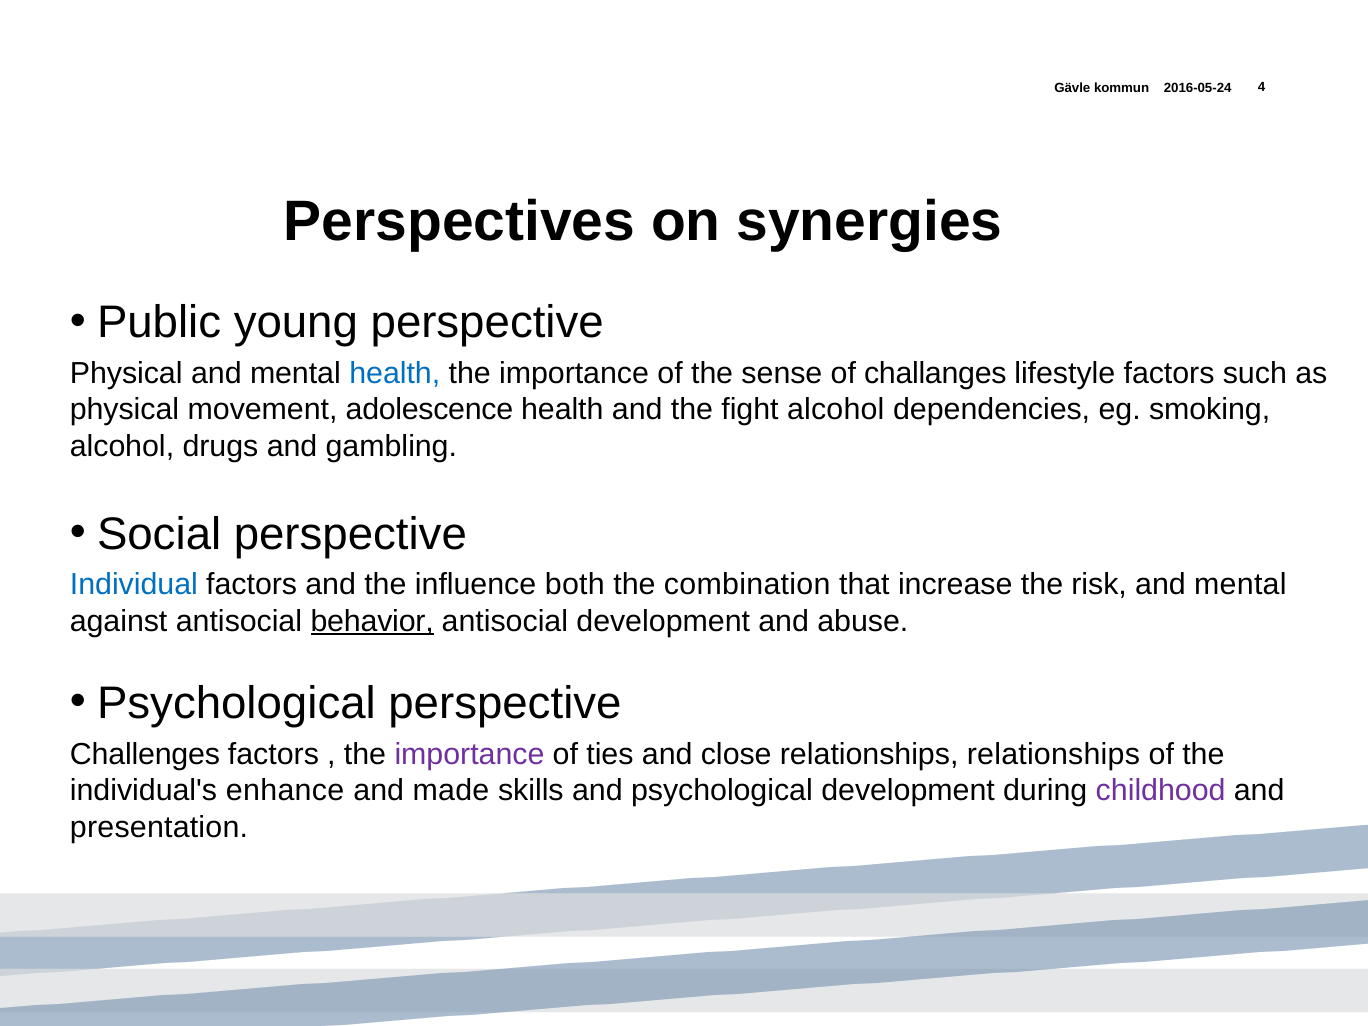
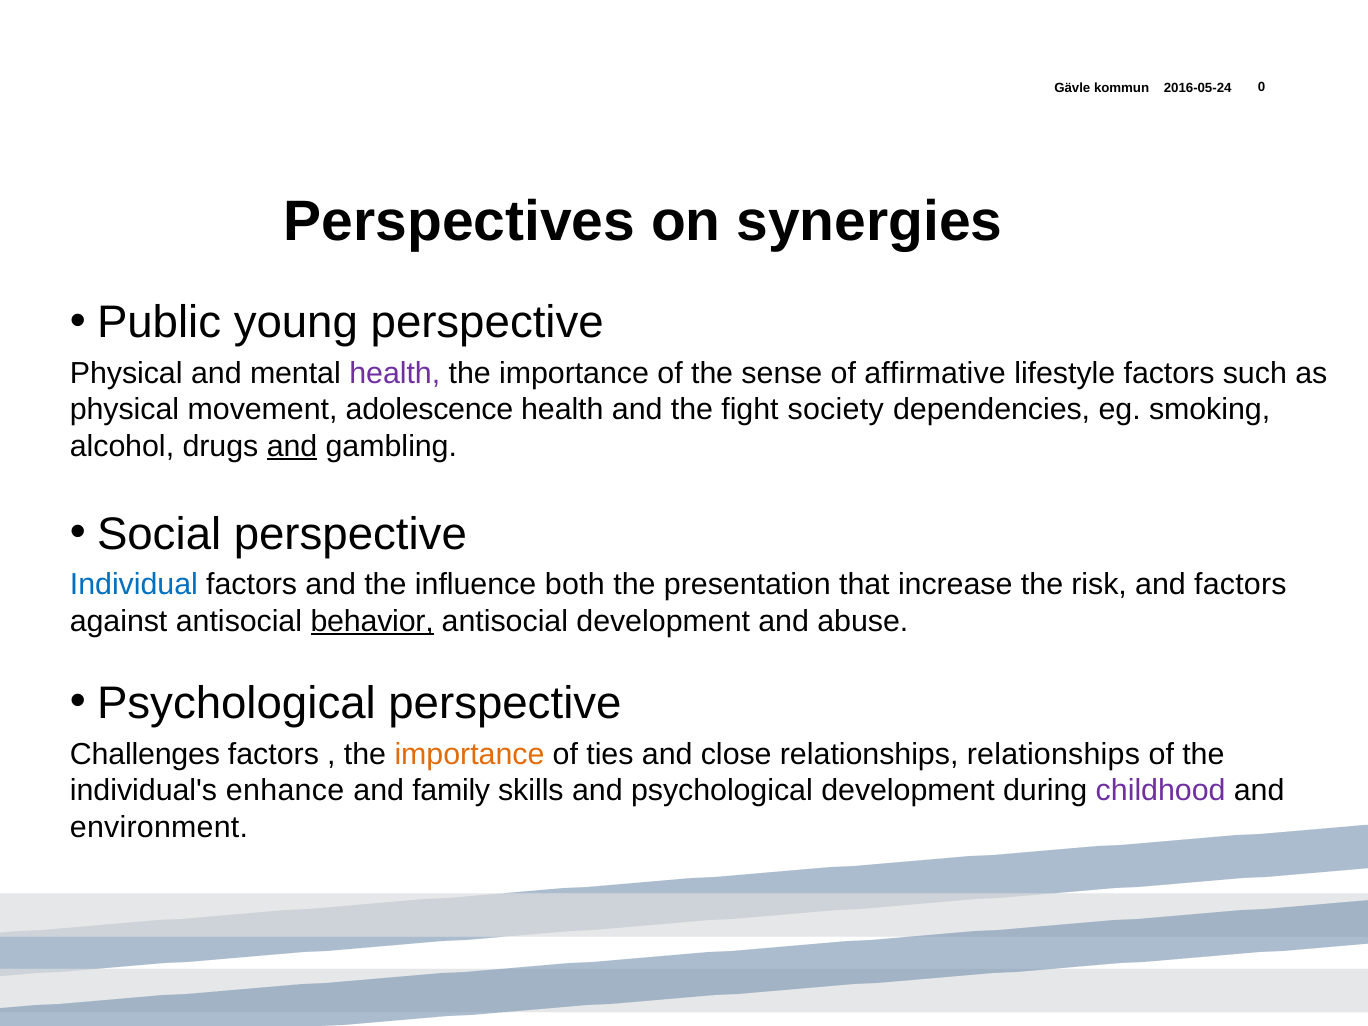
4: 4 -> 0
health at (395, 373) colour: blue -> purple
challanges: challanges -> affirmative
fight alcohol: alcohol -> society
and at (292, 446) underline: none -> present
combination: combination -> presentation
risk and mental: mental -> factors
importance at (469, 754) colour: purple -> orange
made: made -> family
presentation: presentation -> environment
